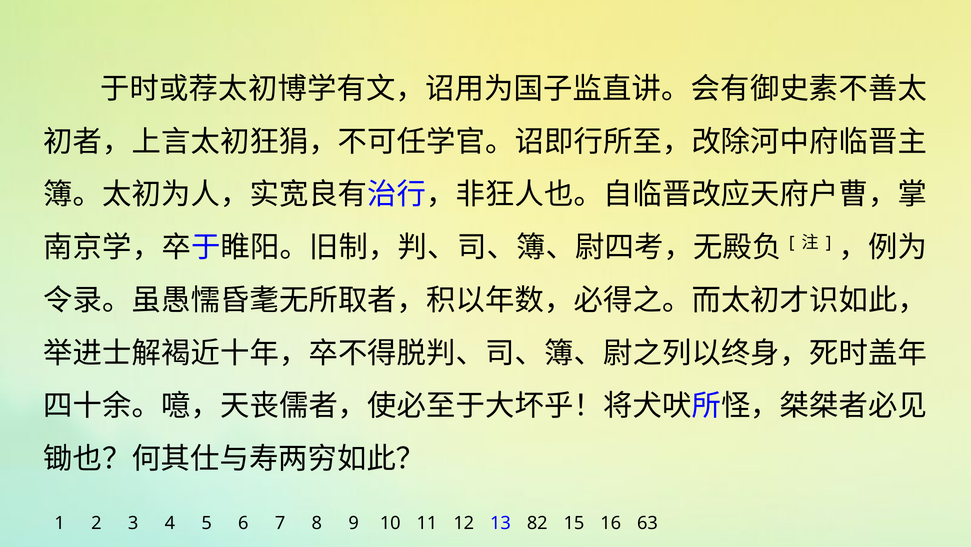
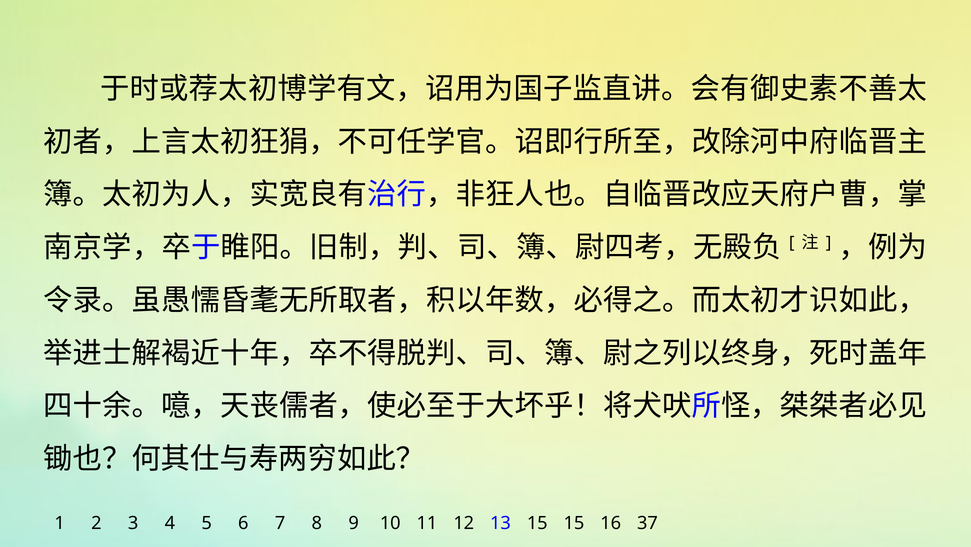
13 82: 82 -> 15
63: 63 -> 37
